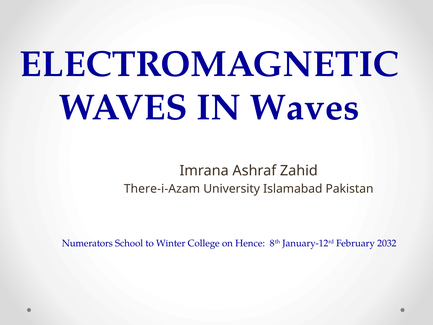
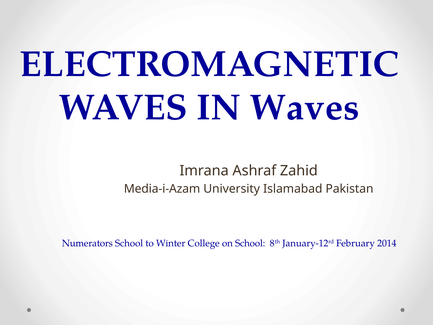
There-i-Azam: There-i-Azam -> Media-i-Azam
on Hence: Hence -> School
2032: 2032 -> 2014
